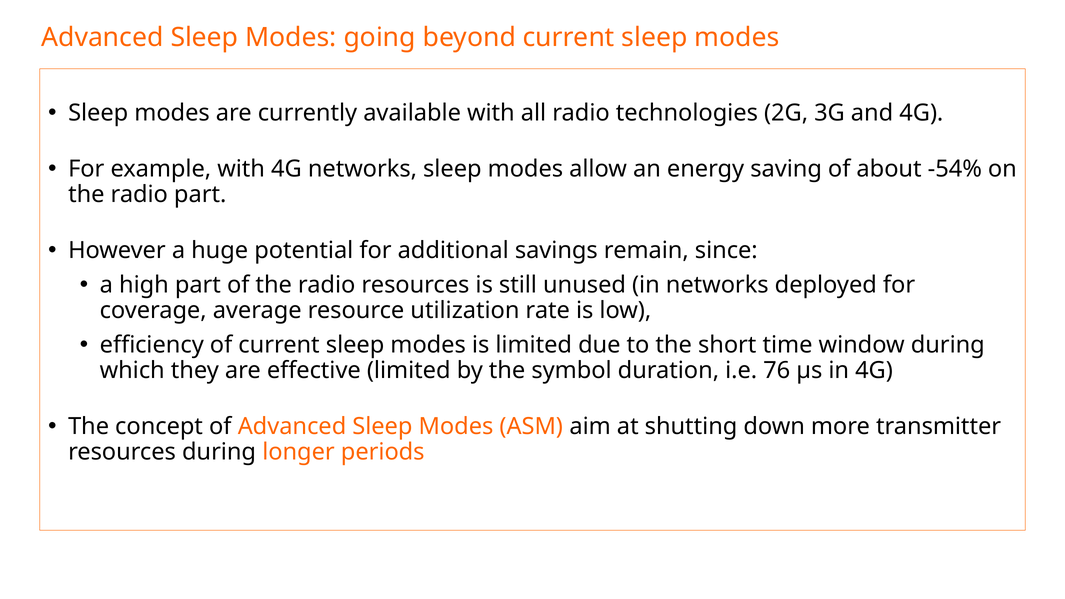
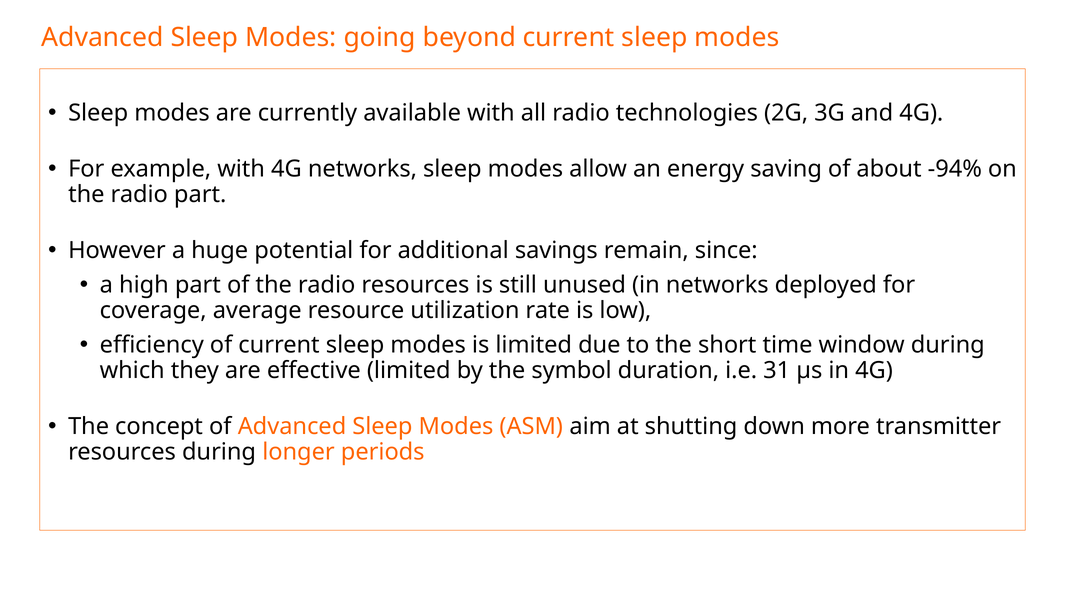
-54%: -54% -> -94%
76: 76 -> 31
